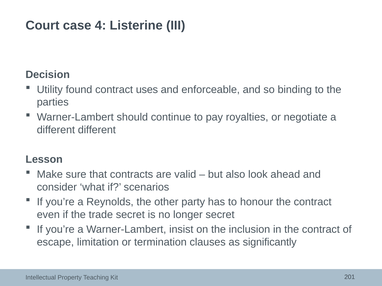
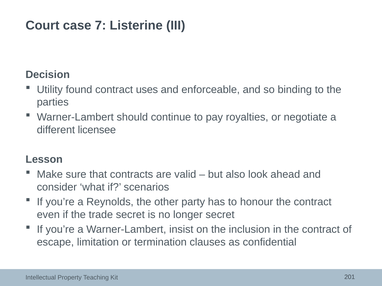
4: 4 -> 7
different different: different -> licensee
significantly: significantly -> confidential
